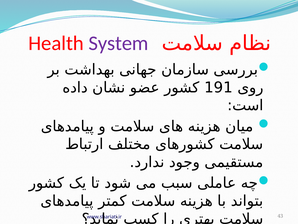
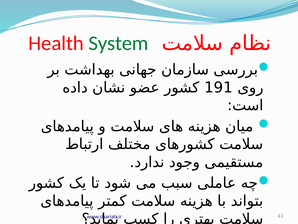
System colour: purple -> green
